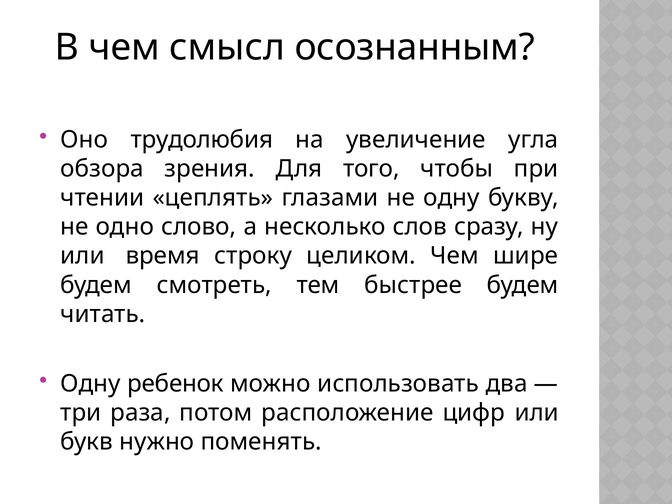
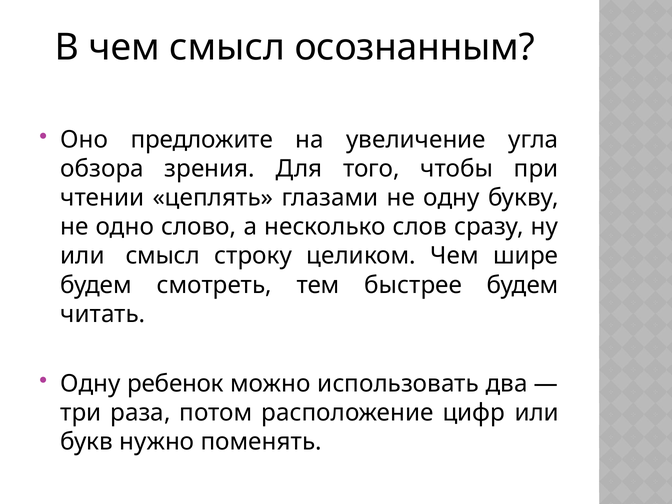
трудолюбия: трудолюбия -> предложите
или время: время -> смысл
